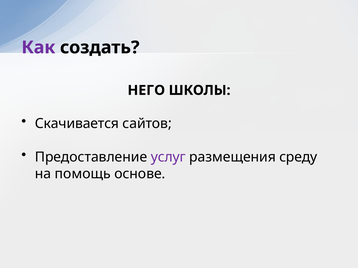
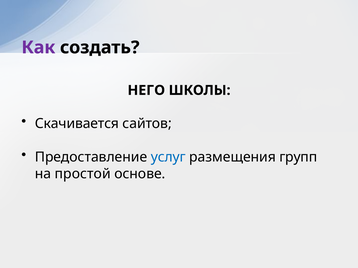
услуг colour: purple -> blue
среду: среду -> групп
помощь: помощь -> простой
